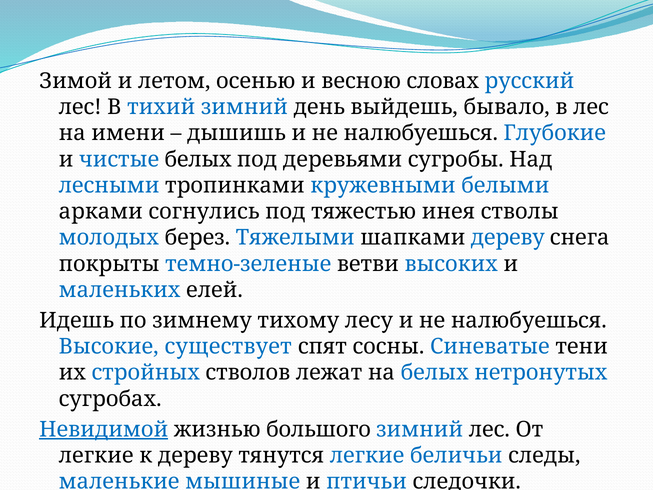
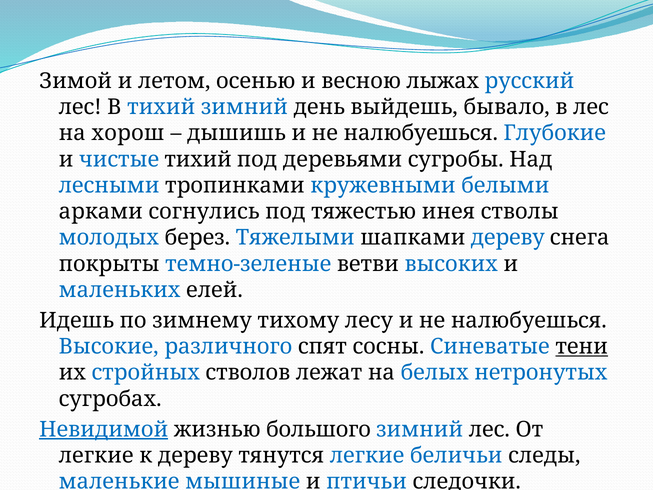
словах: словах -> лыжах
имени: имени -> хорош
чистые белых: белых -> тихий
существует: существует -> различного
тени underline: none -> present
